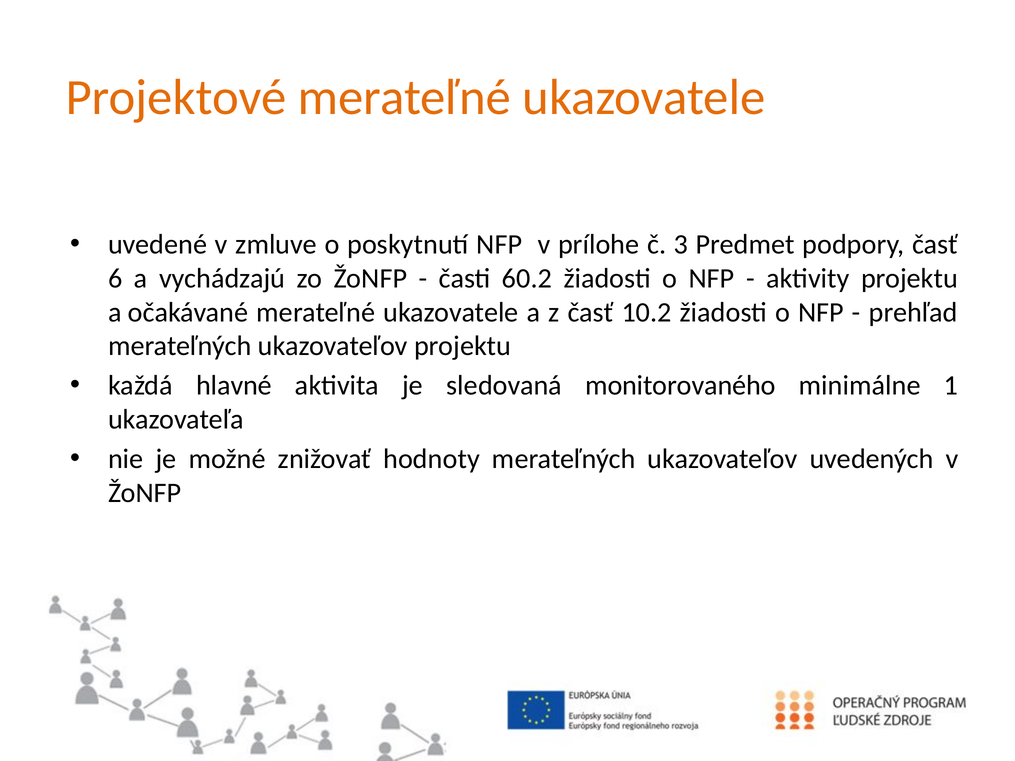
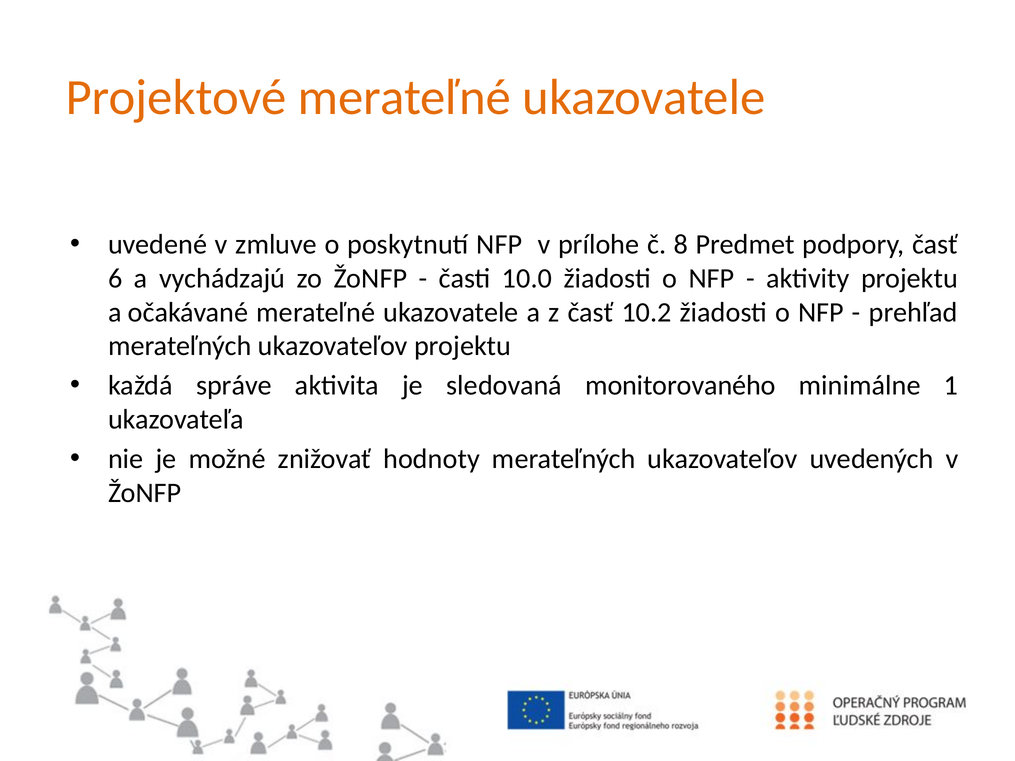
3: 3 -> 8
60.2: 60.2 -> 10.0
hlavné: hlavné -> správe
